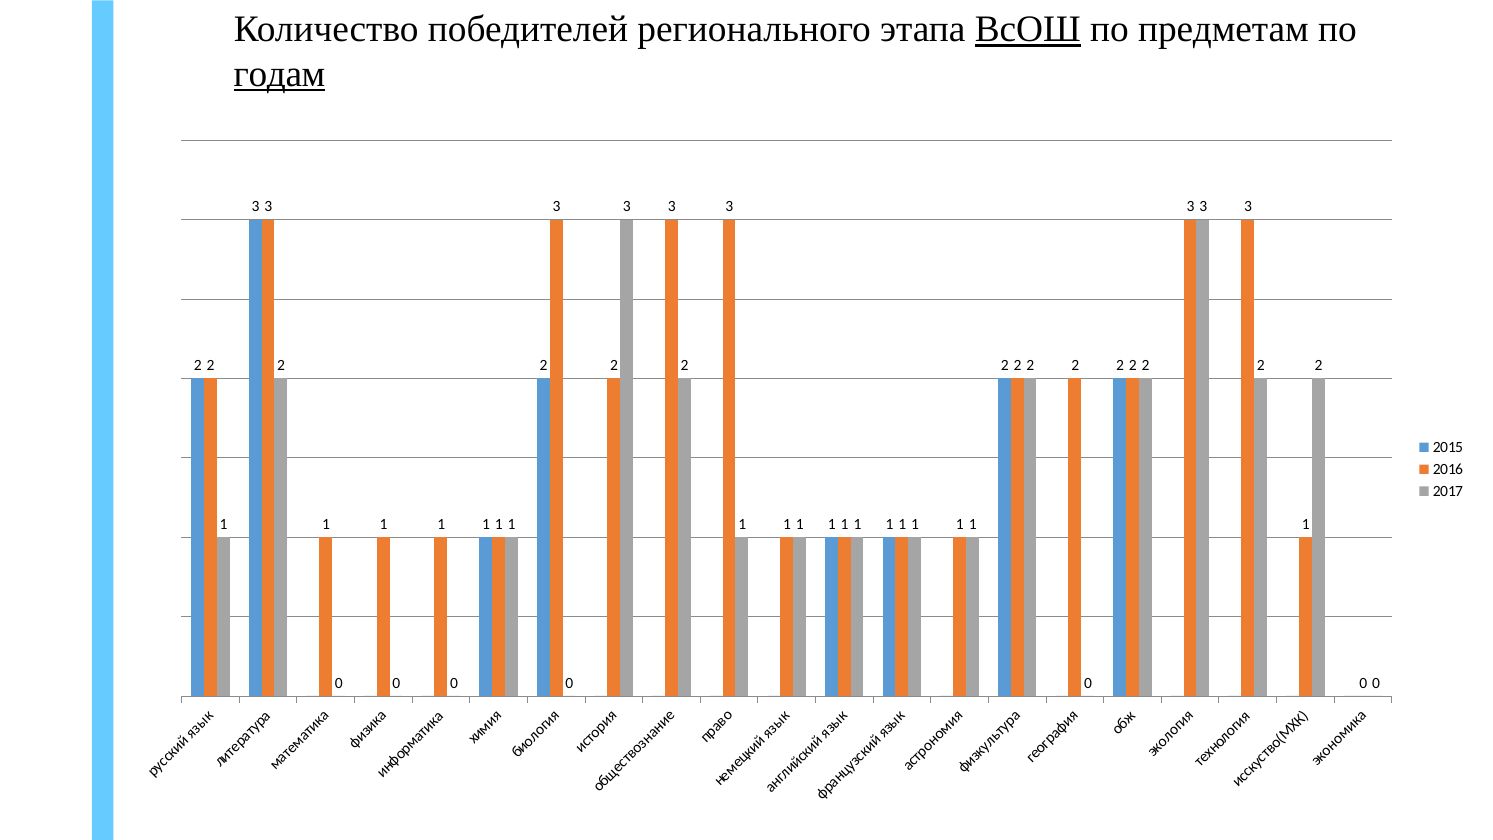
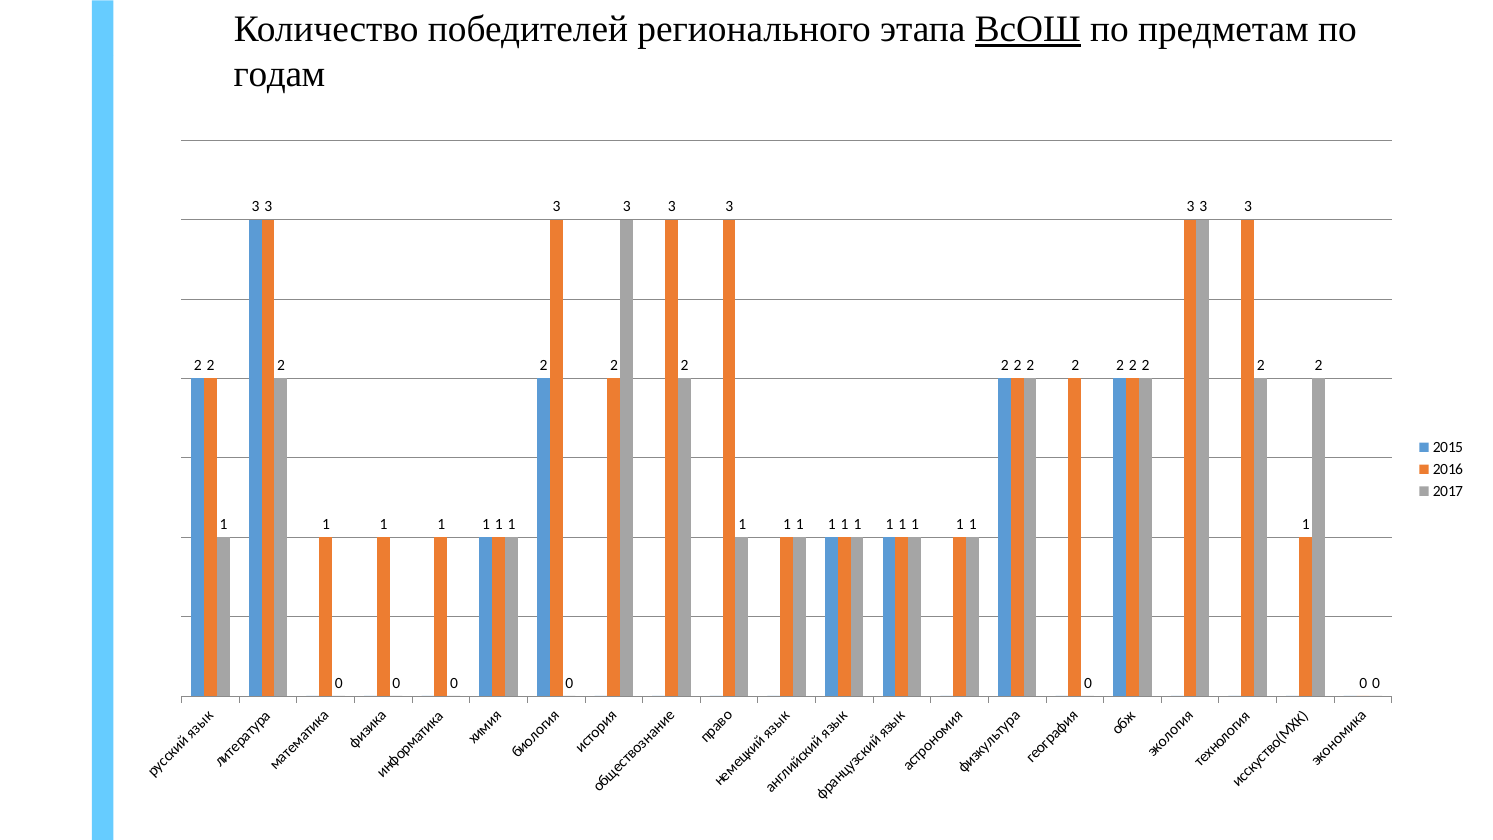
годам underline: present -> none
